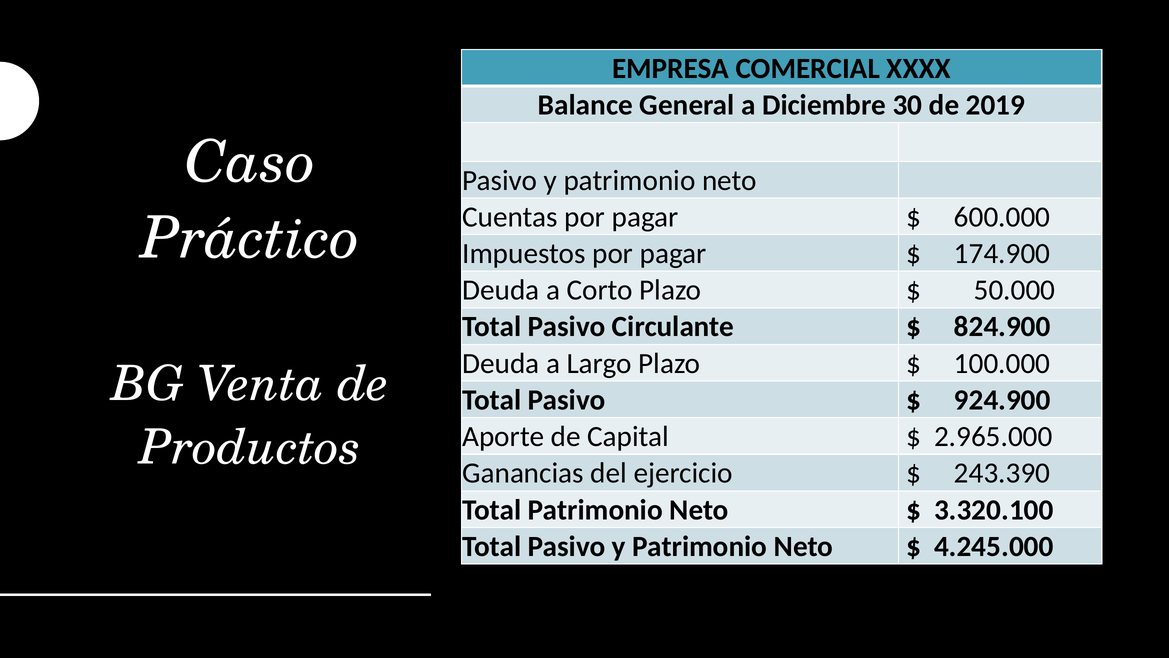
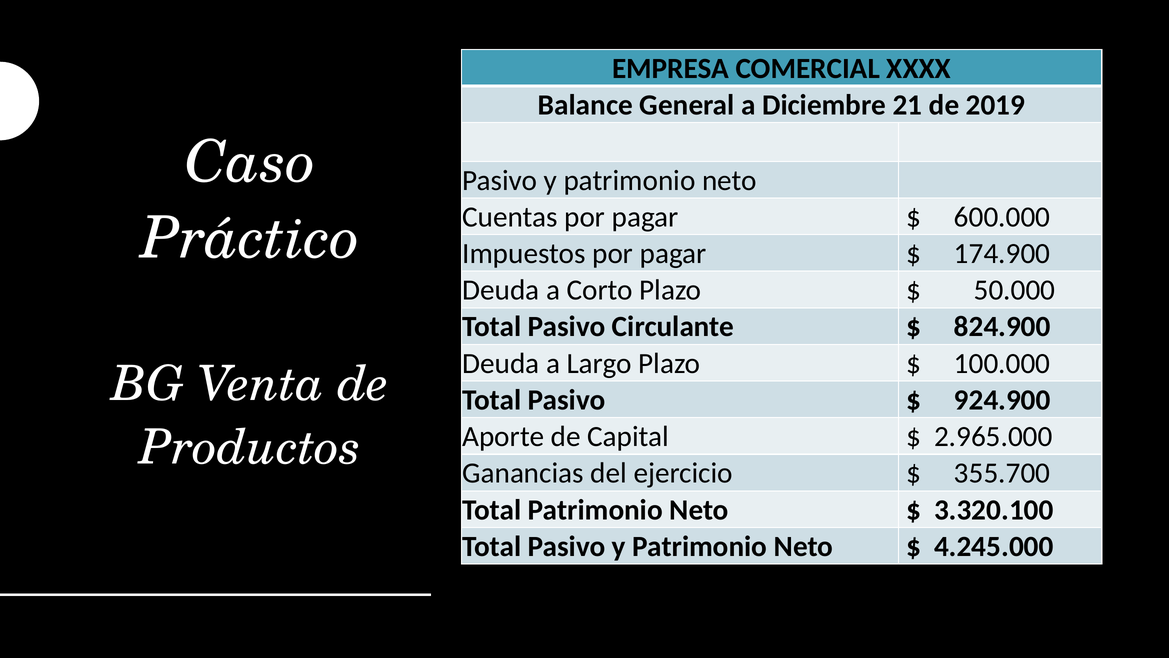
30: 30 -> 21
243.390: 243.390 -> 355.700
